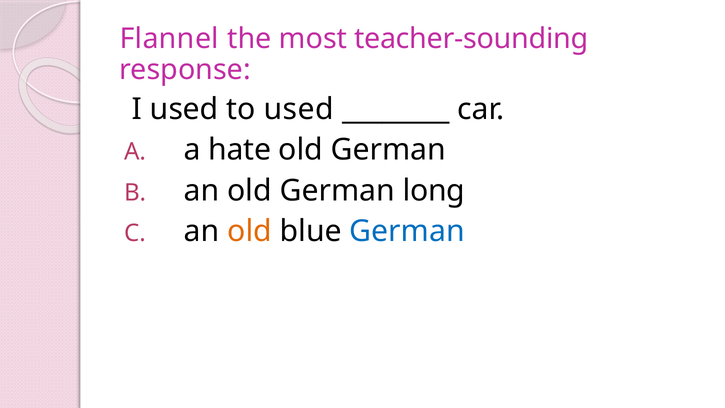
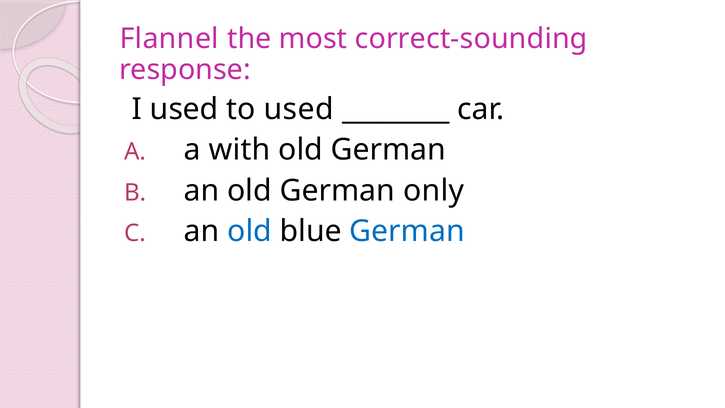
teacher-sounding: teacher-sounding -> correct-sounding
hate: hate -> with
long: long -> only
old at (250, 231) colour: orange -> blue
